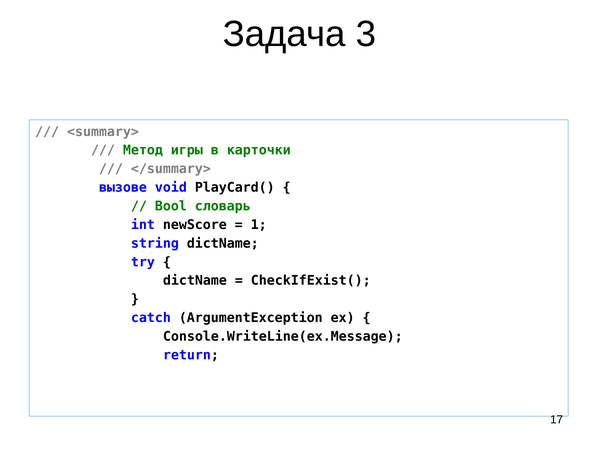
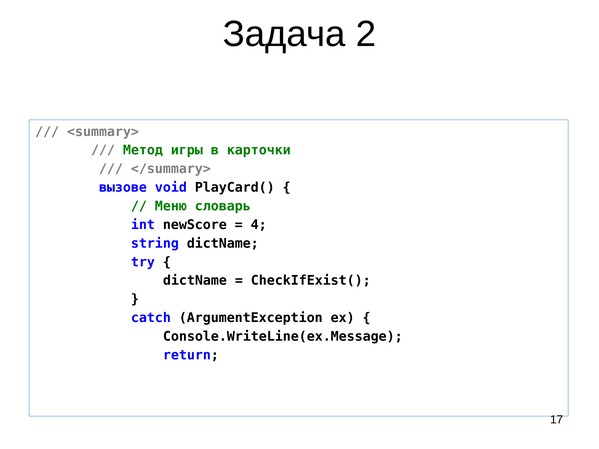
3: 3 -> 2
Bool: Bool -> Меню
1: 1 -> 4
